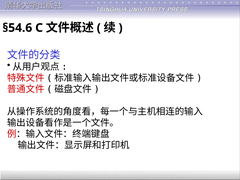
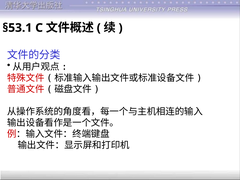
§54.6: §54.6 -> §53.1
